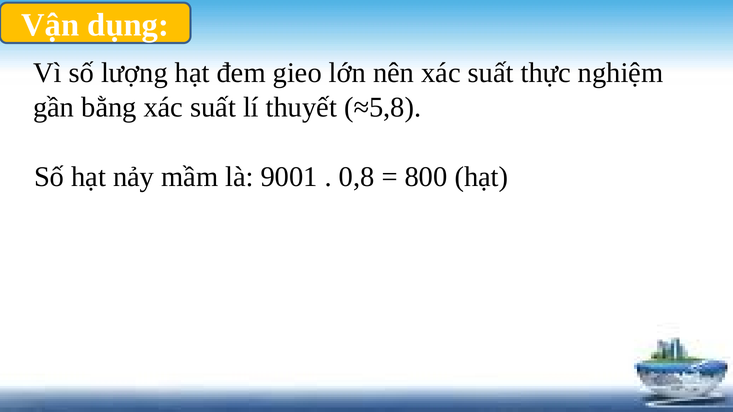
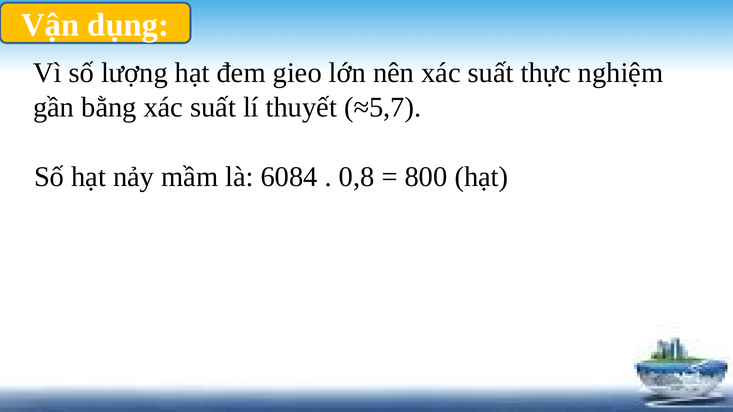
≈5,8: ≈5,8 -> ≈5,7
9001: 9001 -> 6084
